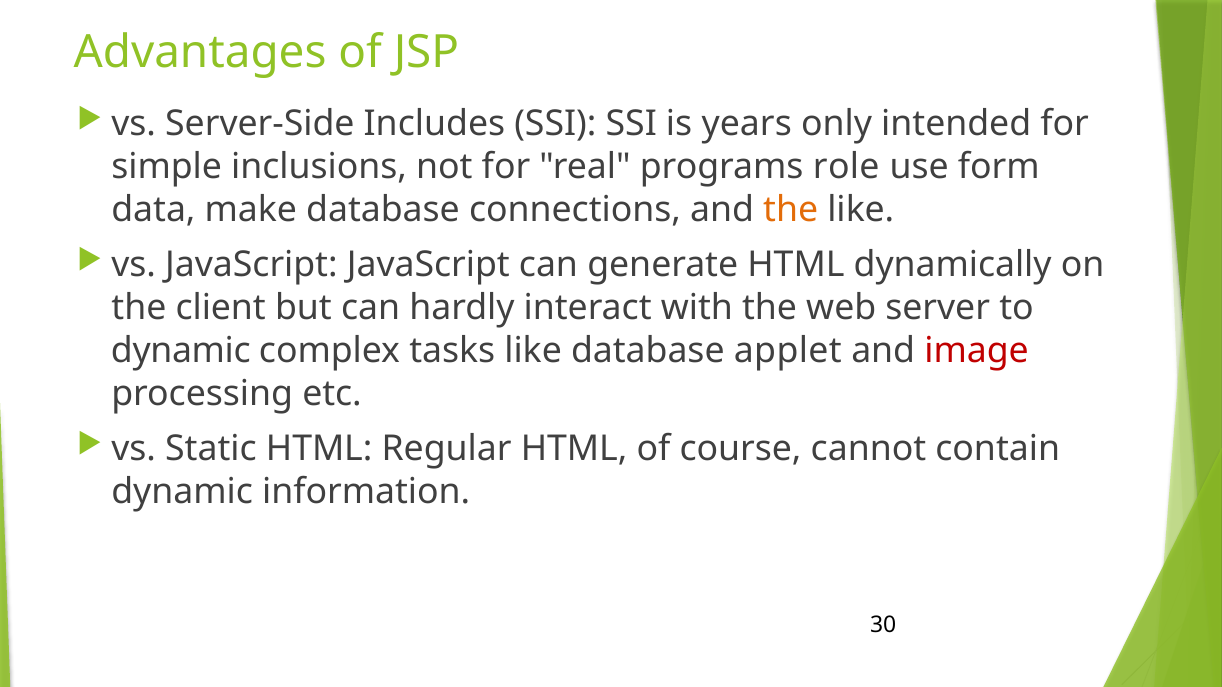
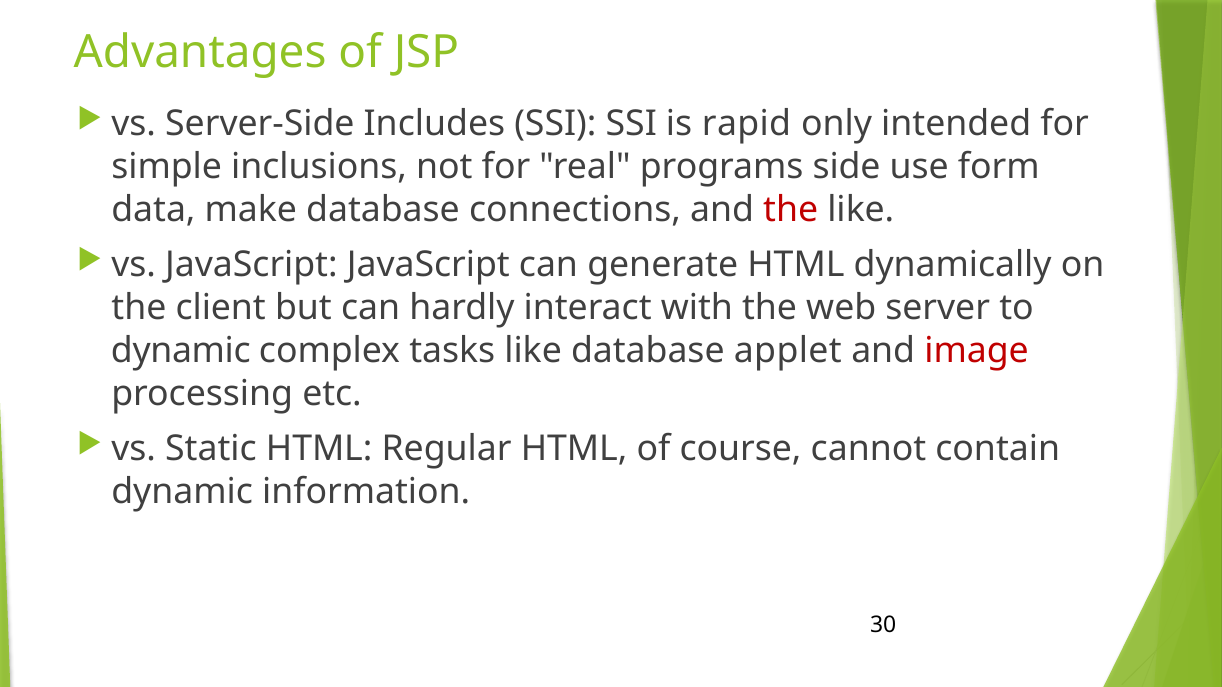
years: years -> rapid
role: role -> side
the at (791, 210) colour: orange -> red
